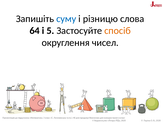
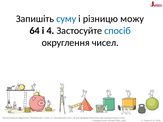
слова: слова -> можу
5: 5 -> 4
спосіб colour: orange -> blue
